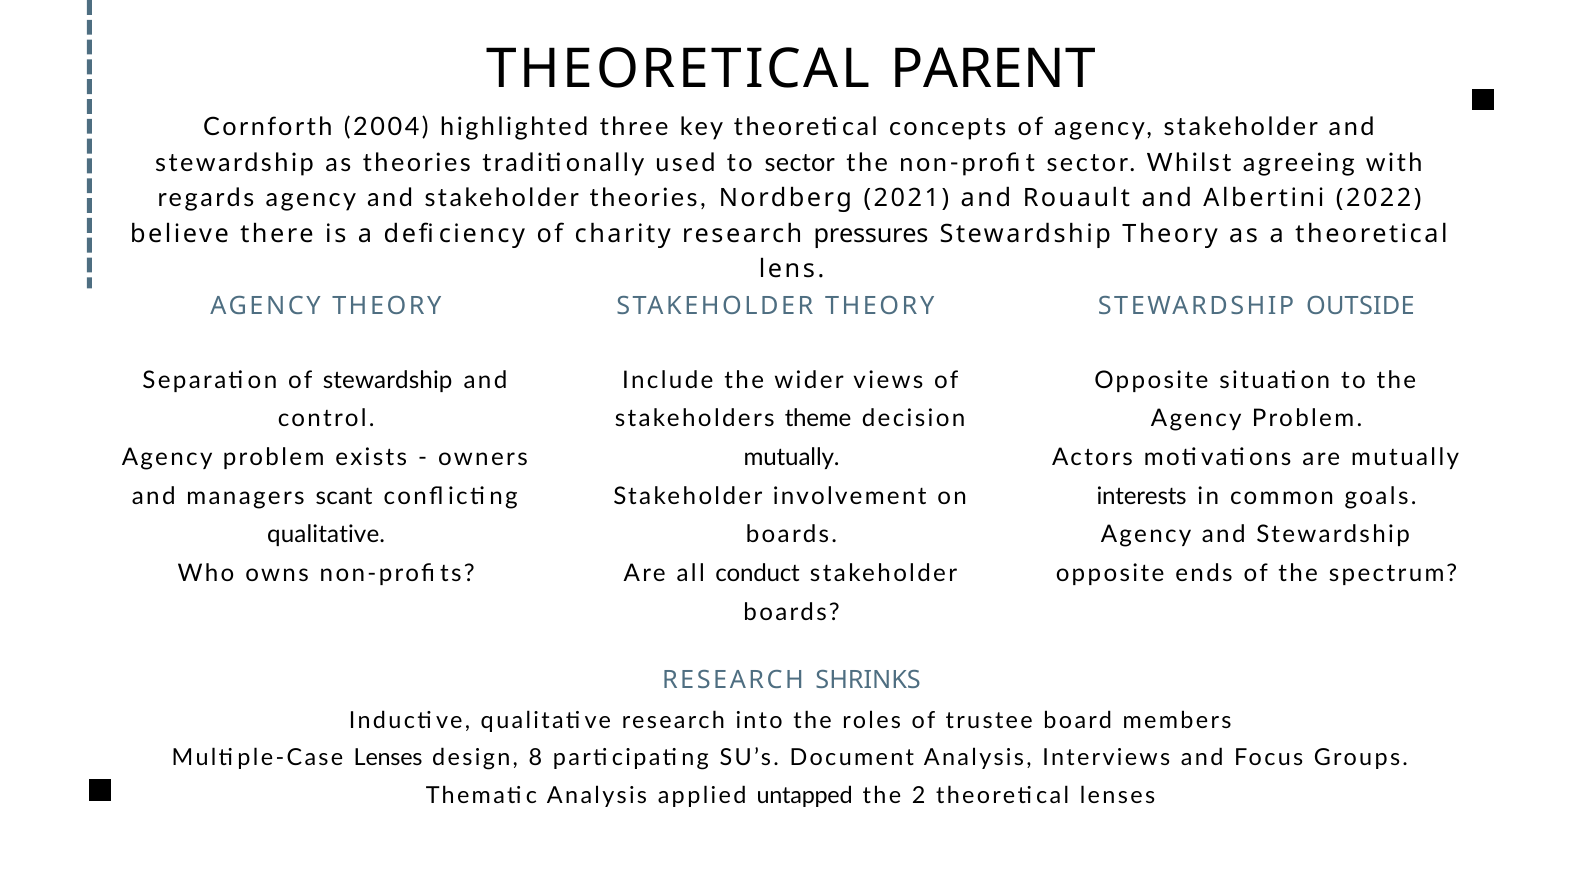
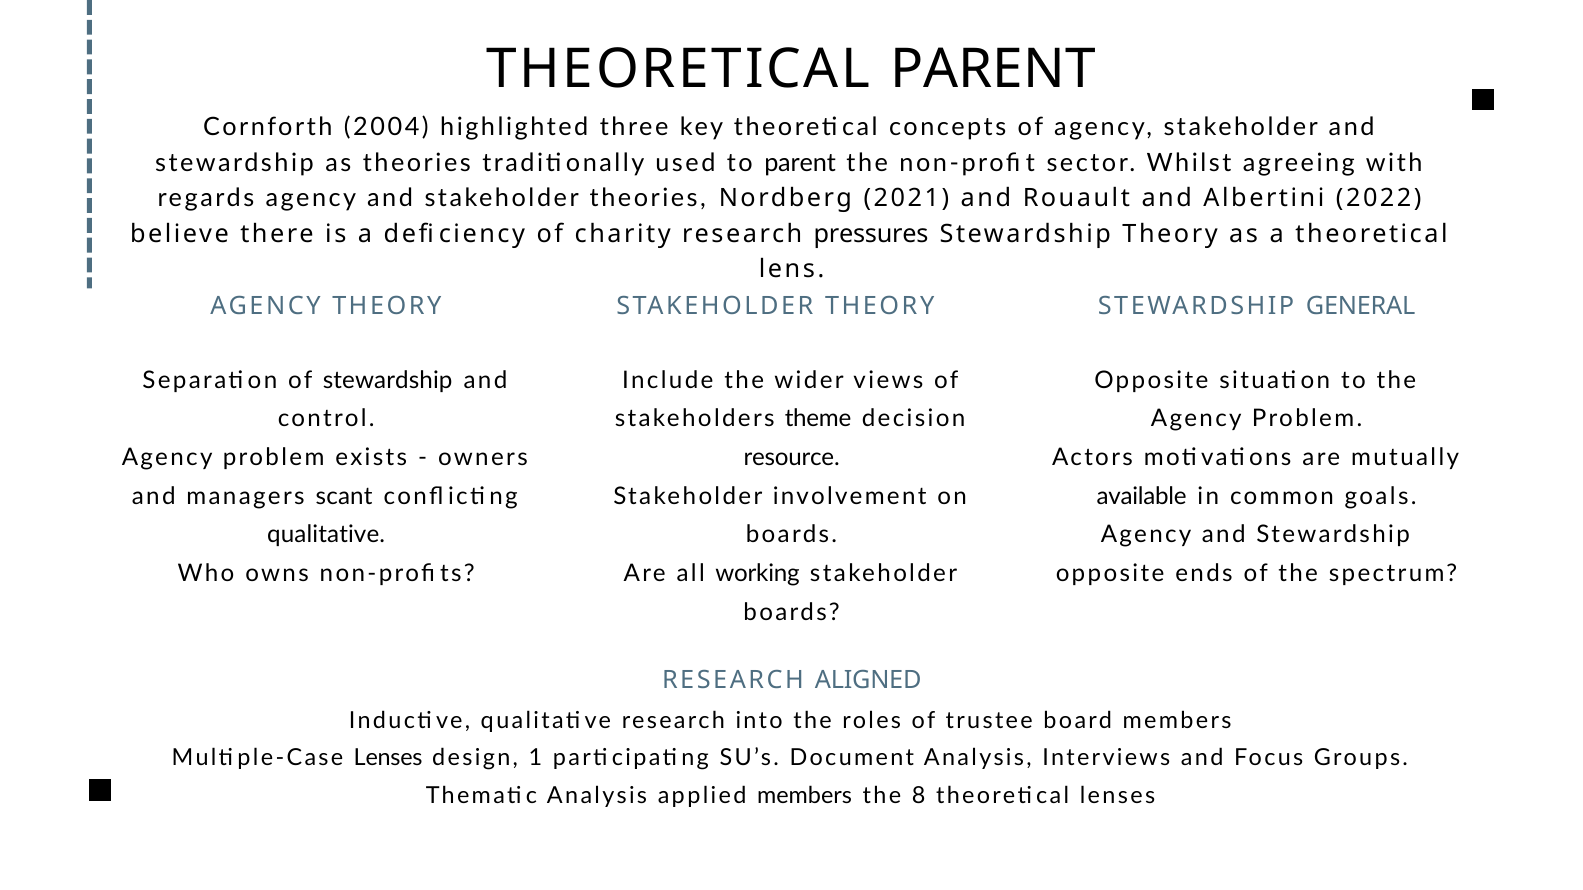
to sector: sector -> parent
OUTSIDE: OUTSIDE -> GENERAL
mutually at (792, 458): mutually -> resource
interests: interests -> available
conduct: conduct -> working
SHRINKS: SHRINKS -> ALIGNED
8: 8 -> 1
applied untapped: untapped -> members
2: 2 -> 8
